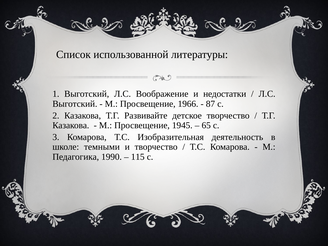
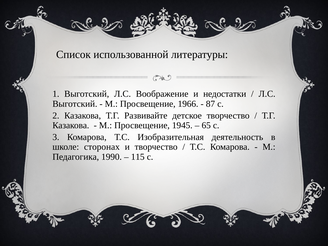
темными: темными -> сторонах
